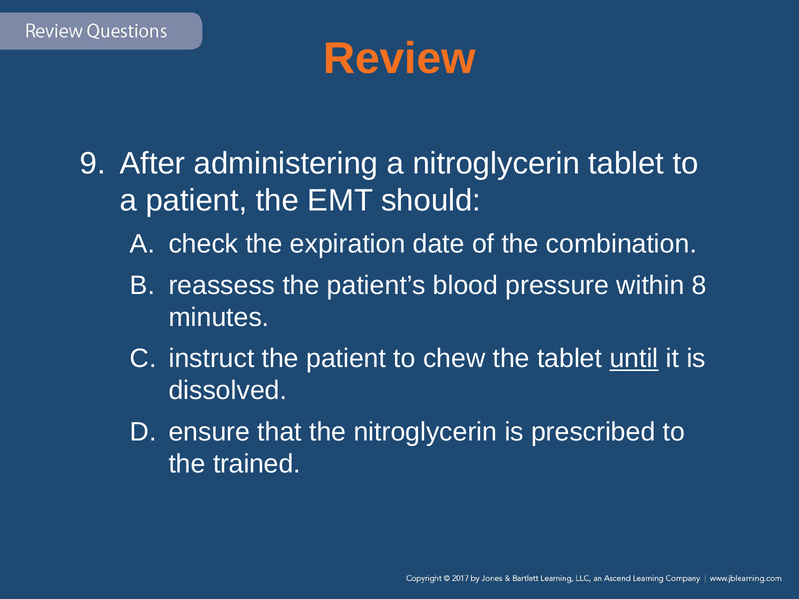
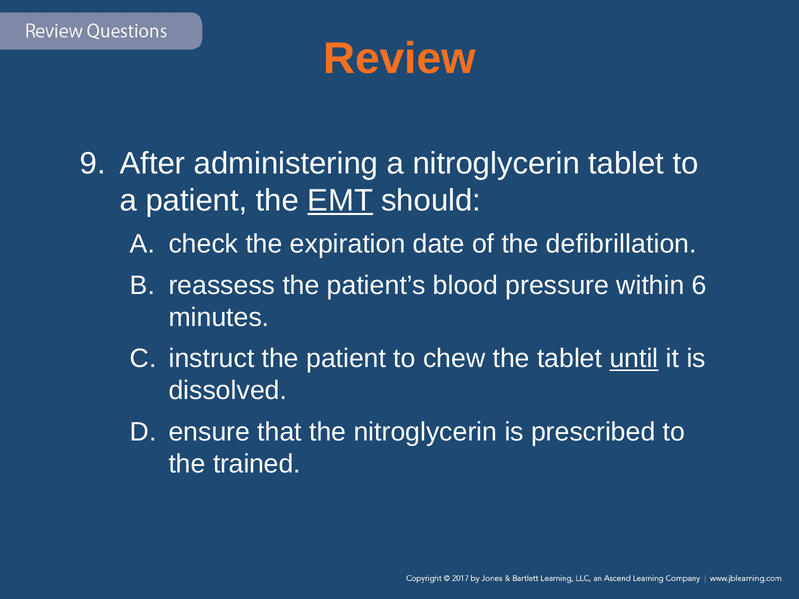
EMT underline: none -> present
combination: combination -> defibrillation
8: 8 -> 6
